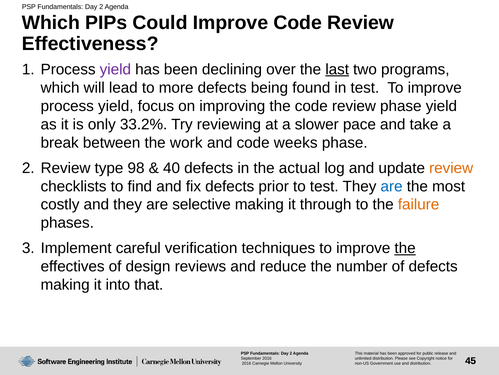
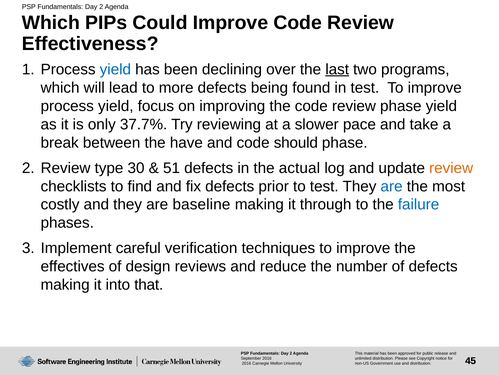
yield at (115, 69) colour: purple -> blue
33.2%: 33.2% -> 37.7%
work: work -> have
weeks: weeks -> should
98: 98 -> 30
40: 40 -> 51
selective: selective -> baseline
failure colour: orange -> blue
the at (405, 248) underline: present -> none
